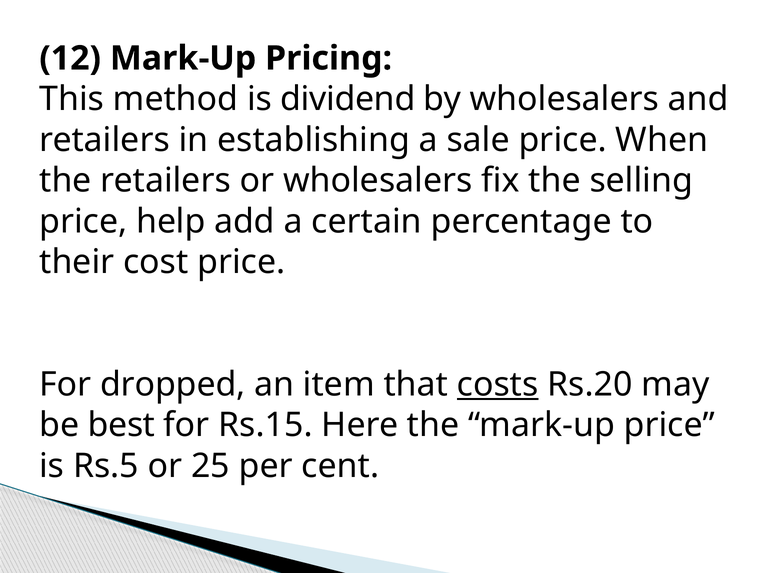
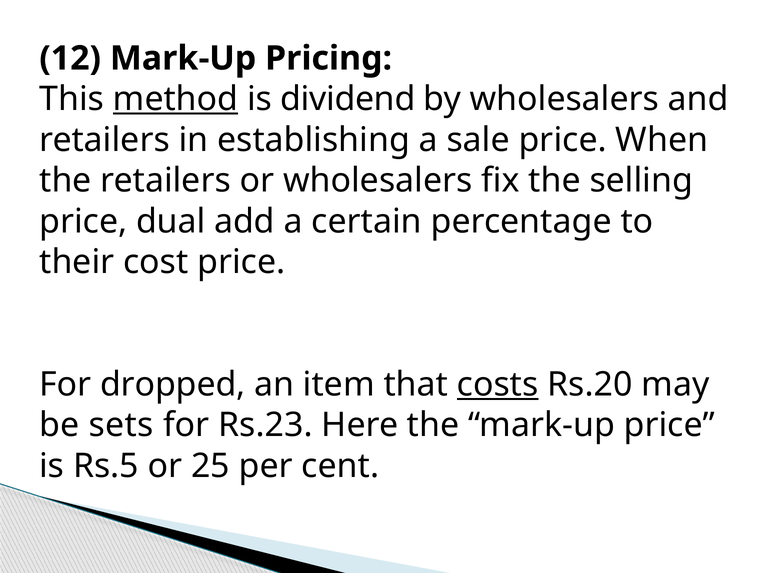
method underline: none -> present
help: help -> dual
best: best -> sets
Rs.15: Rs.15 -> Rs.23
